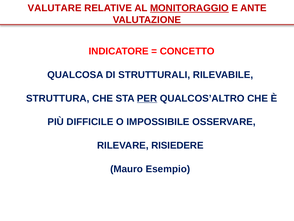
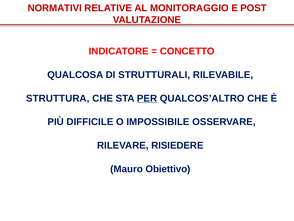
VALUTARE: VALUTARE -> NORMATIVI
MONITORAGGIO underline: present -> none
ANTE: ANTE -> POST
Esempio: Esempio -> Obiettivo
